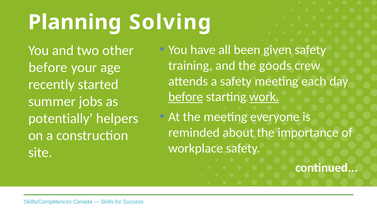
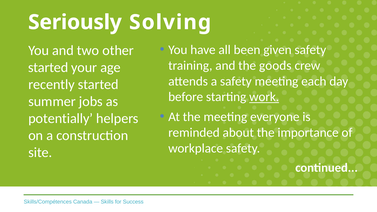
Planning: Planning -> Seriously
before at (48, 68): before -> started
before at (186, 97) underline: present -> none
